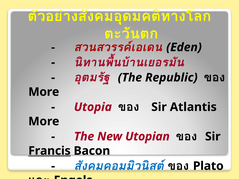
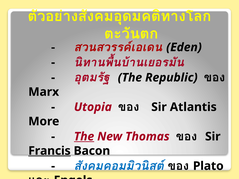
More at (44, 92): More -> Marx
The at (84, 137) underline: none -> present
Utopian: Utopian -> Thomas
